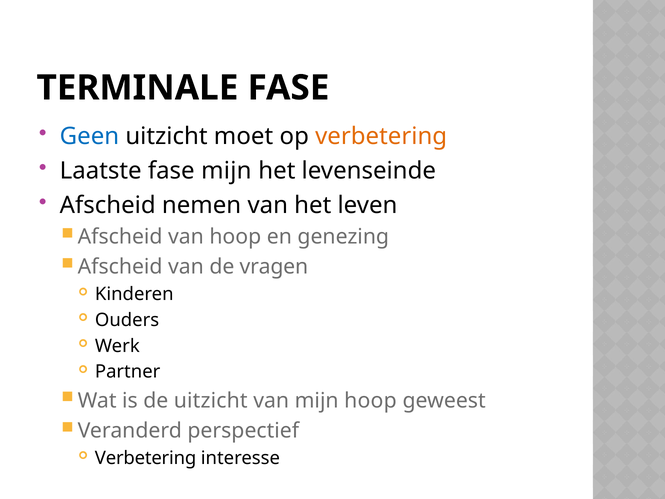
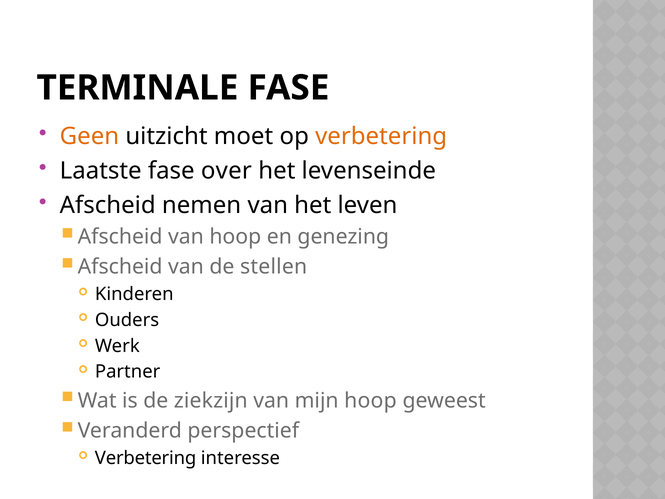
Geen colour: blue -> orange
fase mijn: mijn -> over
vragen: vragen -> stellen
de uitzicht: uitzicht -> ziekzijn
